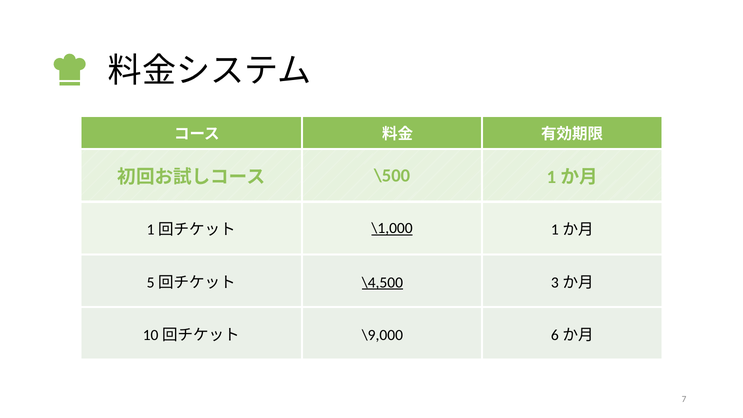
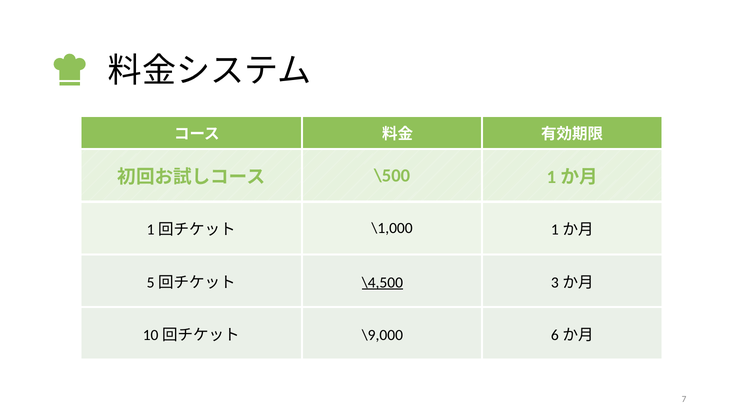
\1,000 underline: present -> none
